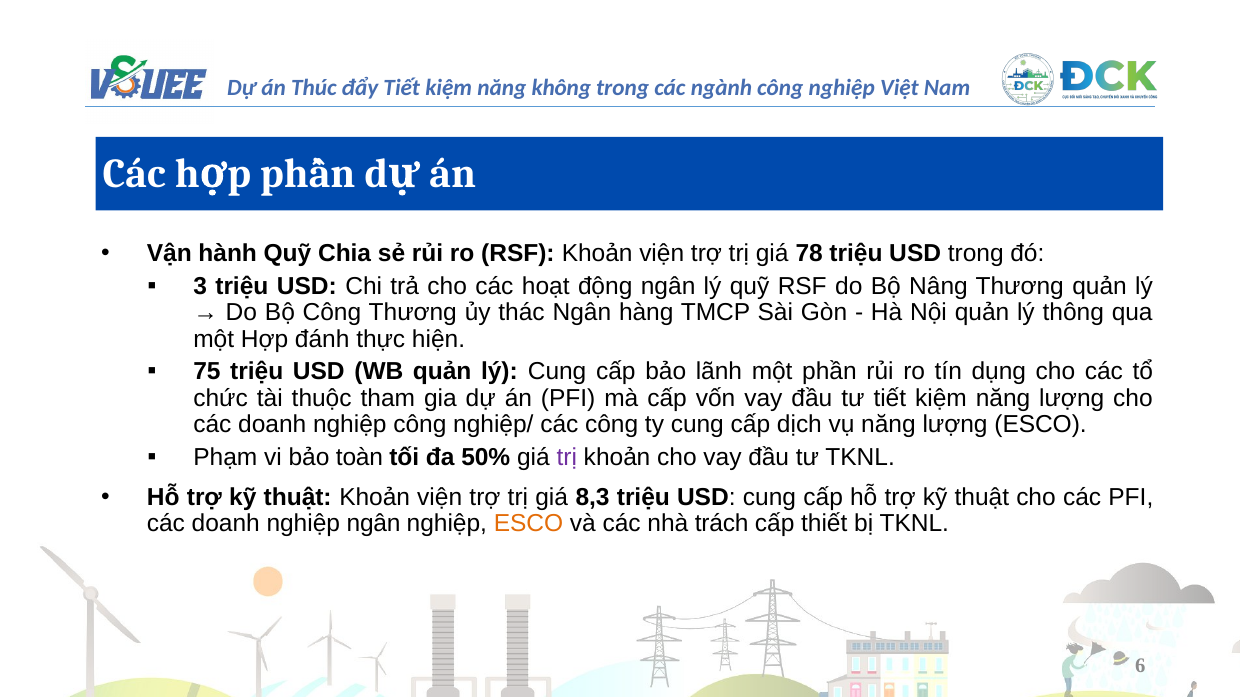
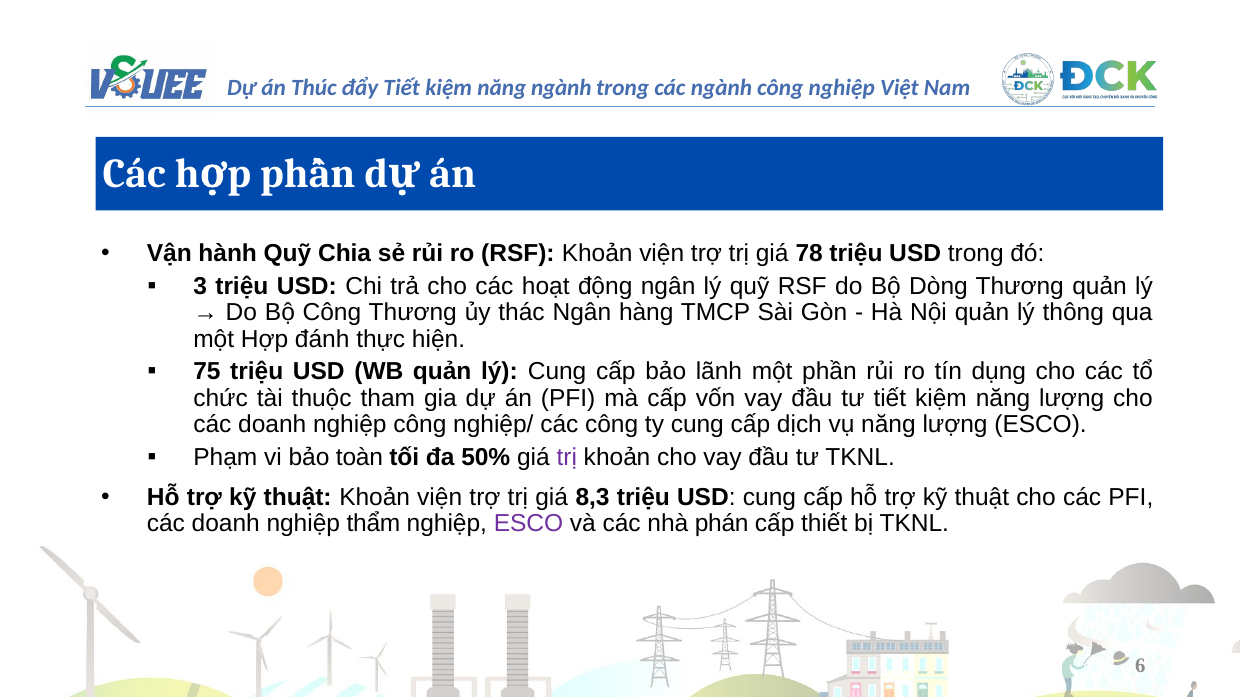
năng không: không -> ngành
Nâng: Nâng -> Dòng
nghiệp ngân: ngân -> thẩm
ESCO at (529, 524) colour: orange -> purple
trách: trách -> phán
